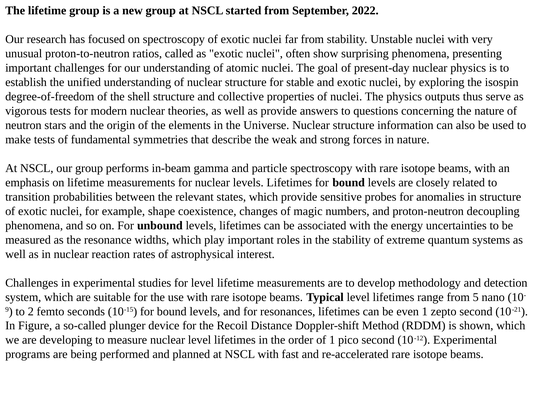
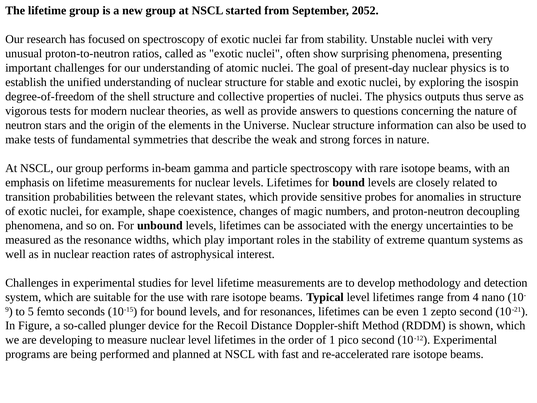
2022: 2022 -> 2052
5: 5 -> 4
2: 2 -> 5
